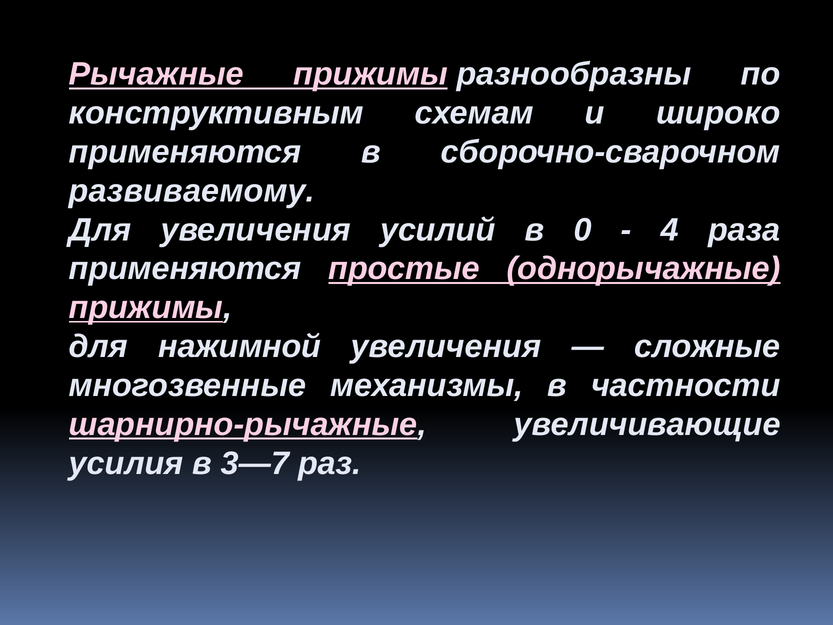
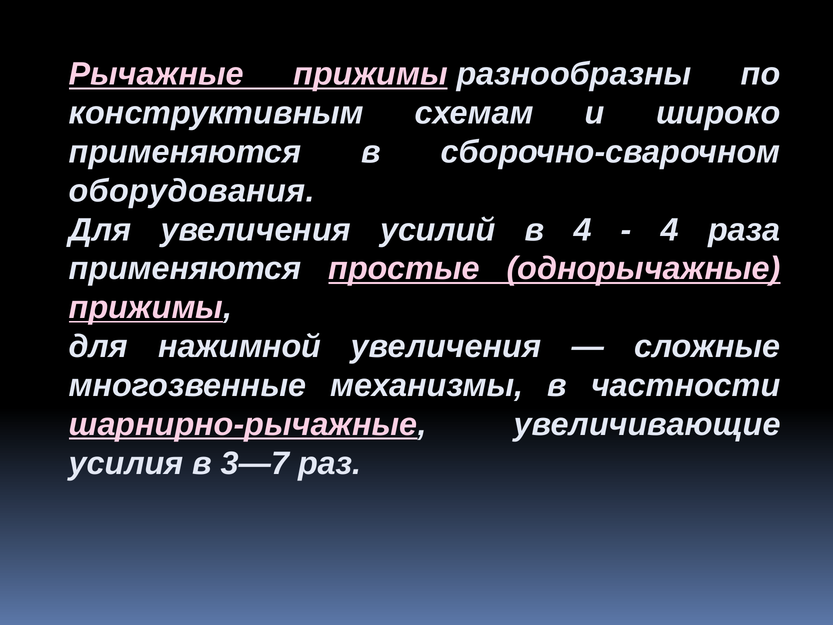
развиваемому: развиваемому -> оборудования
в 0: 0 -> 4
